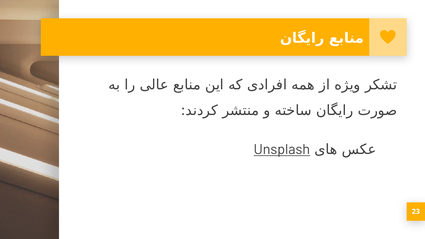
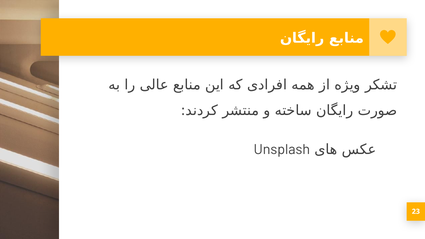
Unsplash underline: present -> none
